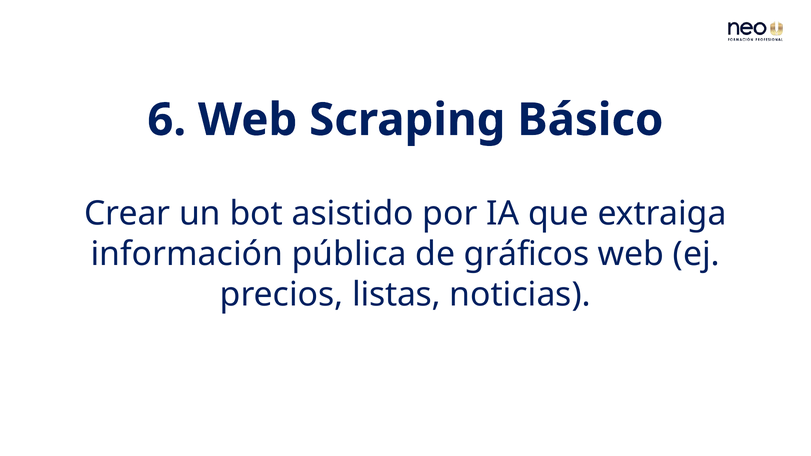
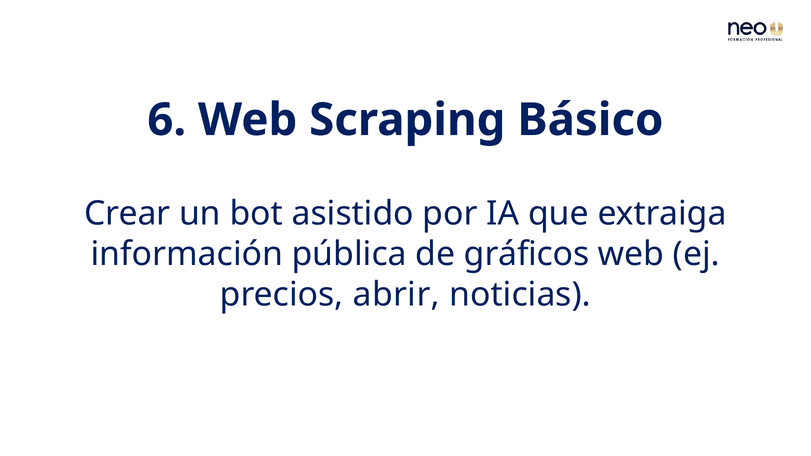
listas: listas -> abrir
